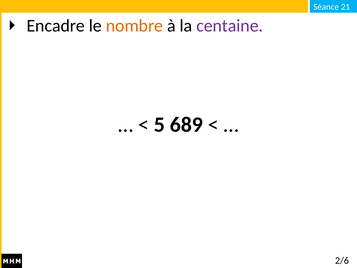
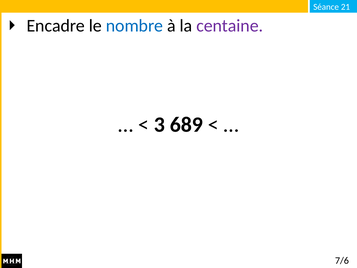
nombre colour: orange -> blue
5: 5 -> 3
2/6: 2/6 -> 7/6
